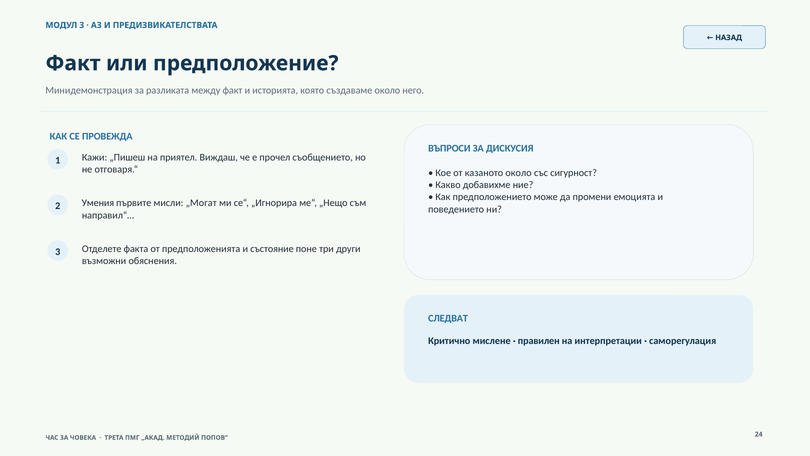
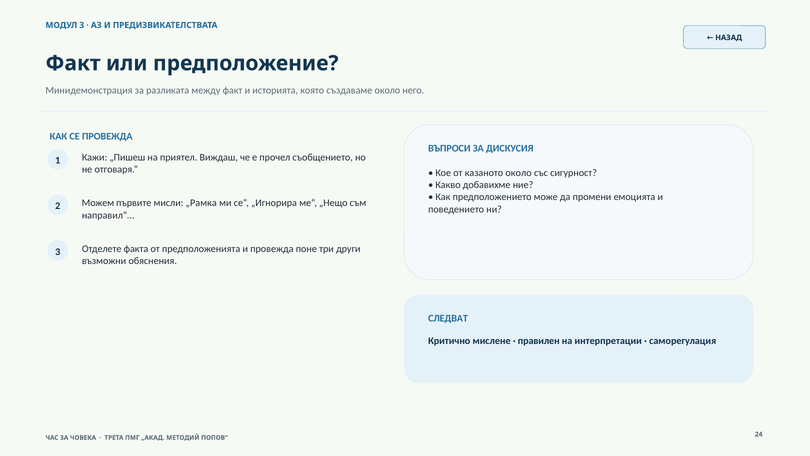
Умения: Умения -> Можем
„Могат: „Могат -> „Рамка
и състояние: състояние -> провежда
